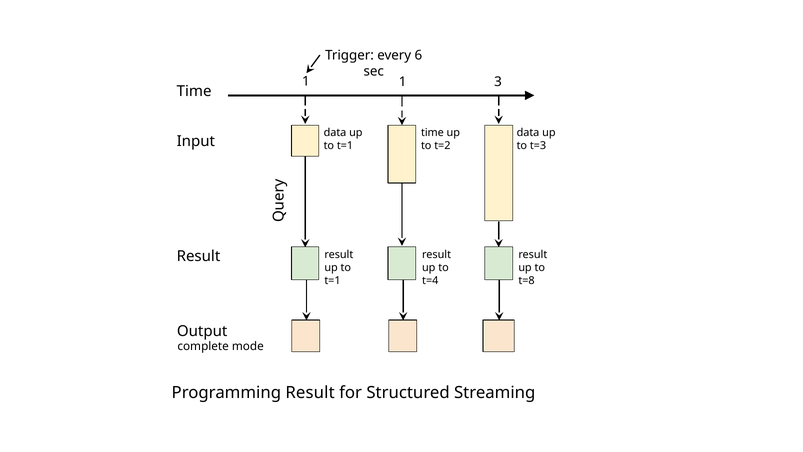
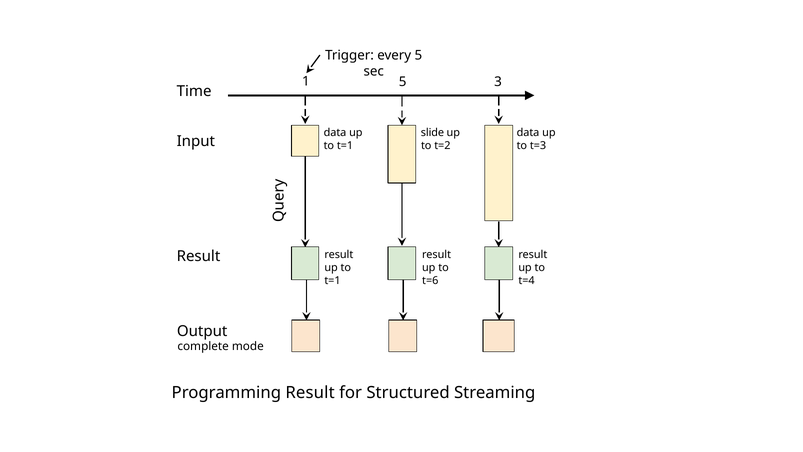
every 6: 6 -> 5
1 1: 1 -> 5
time at (432, 133): time -> slide
t=4: t=4 -> t=6
t=8: t=8 -> t=4
